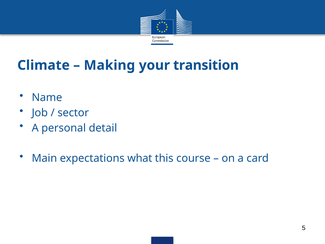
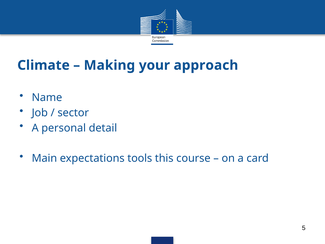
transition: transition -> approach
what: what -> tools
